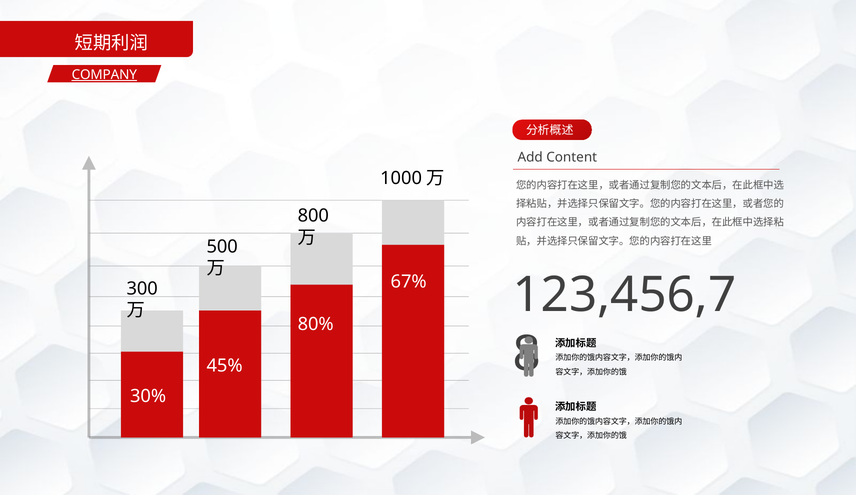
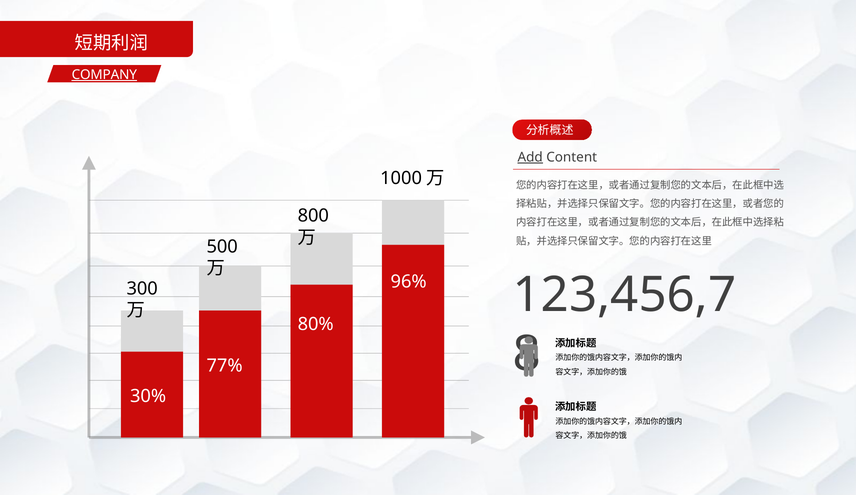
Add underline: none -> present
67%: 67% -> 96%
45%: 45% -> 77%
